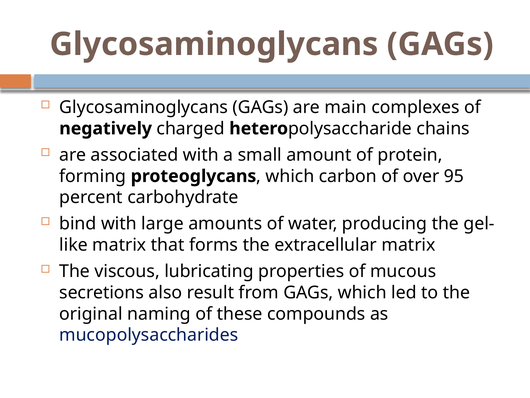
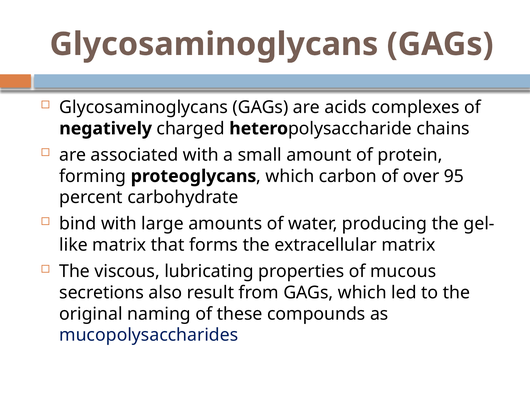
main: main -> acids
